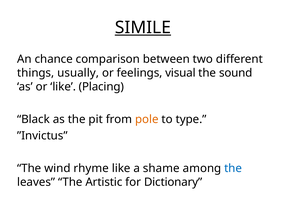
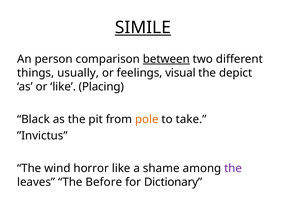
chance: chance -> person
between underline: none -> present
sound: sound -> depict
type: type -> take
rhyme: rhyme -> horror
the at (233, 169) colour: blue -> purple
Artistic: Artistic -> Before
